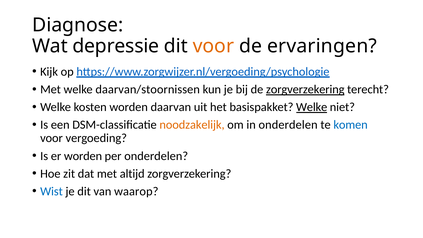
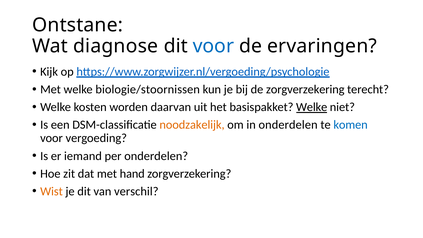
Diagnose: Diagnose -> Ontstane
depressie: depressie -> diagnose
voor at (213, 46) colour: orange -> blue
daarvan/stoornissen: daarvan/stoornissen -> biologie/stoornissen
zorgverzekering at (305, 89) underline: present -> none
er worden: worden -> iemand
altijd: altijd -> hand
Wist colour: blue -> orange
waarop: waarop -> verschil
